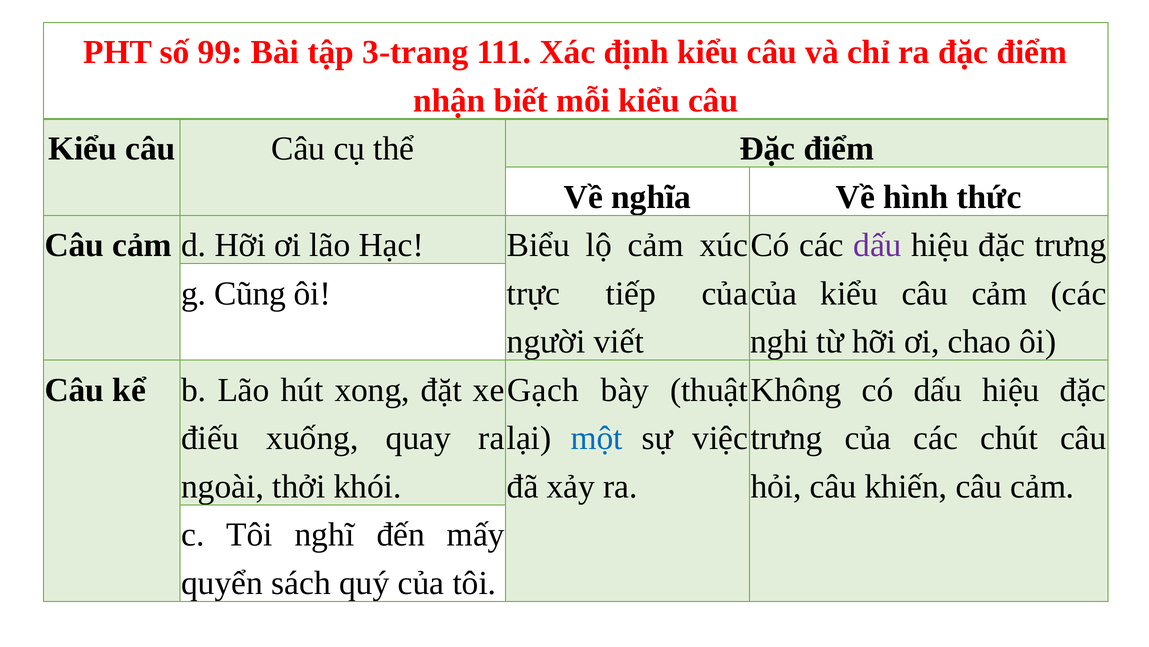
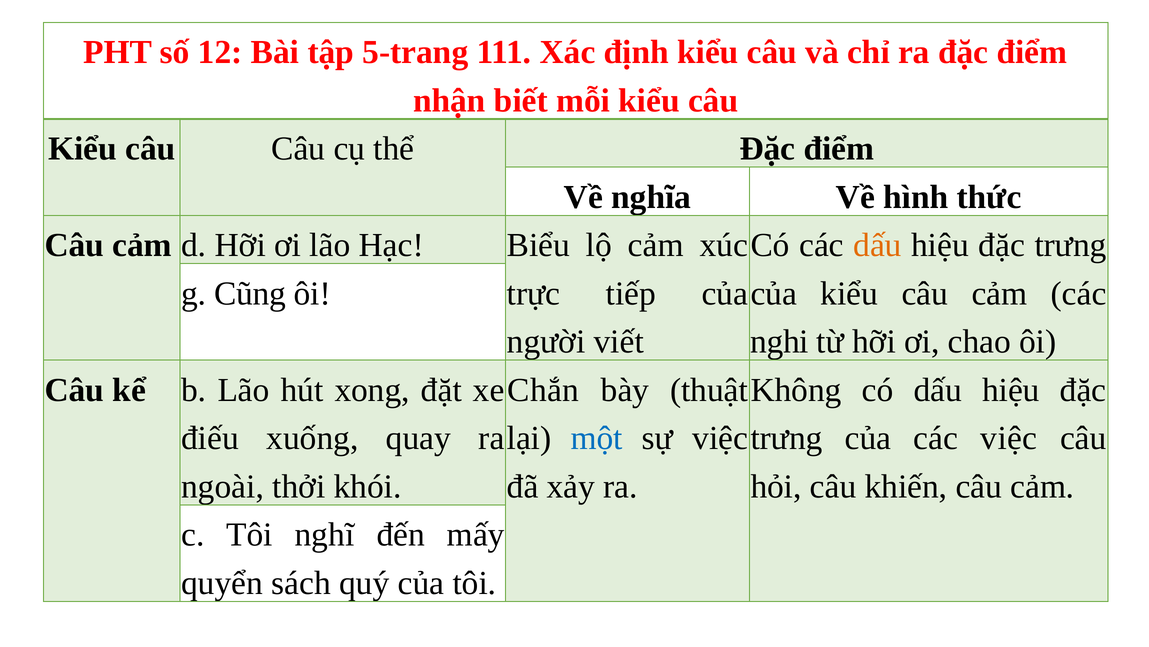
99: 99 -> 12
3-trang: 3-trang -> 5-trang
dấu at (878, 245) colour: purple -> orange
Gạch: Gạch -> Chắn
các chút: chút -> việc
